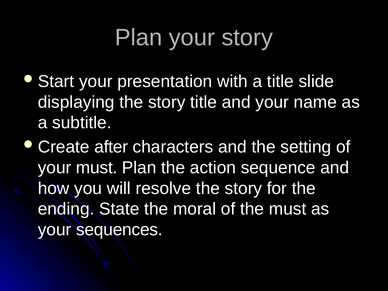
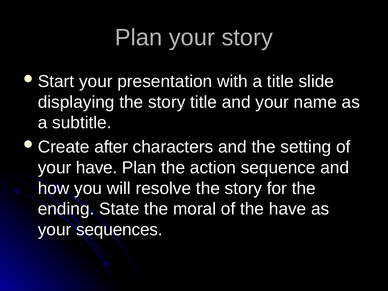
your must: must -> have
the must: must -> have
